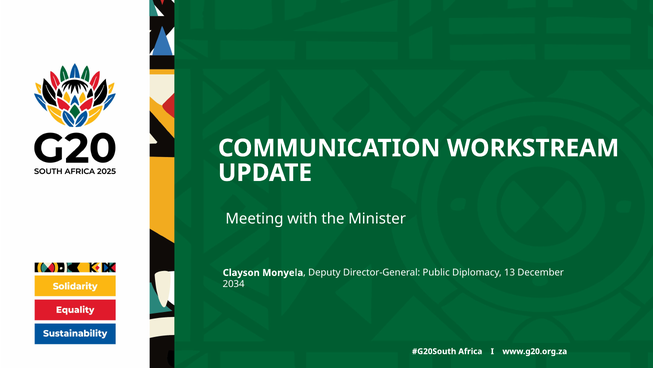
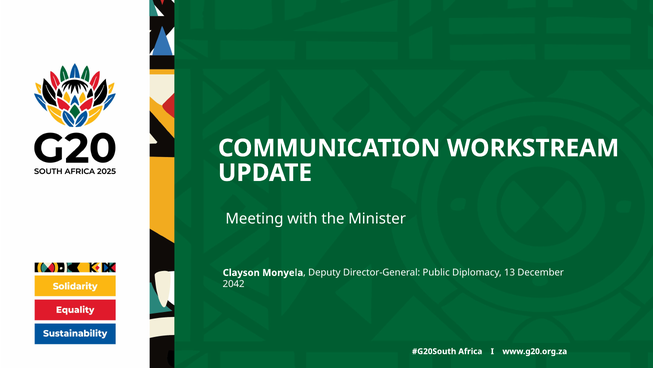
2034: 2034 -> 2042
